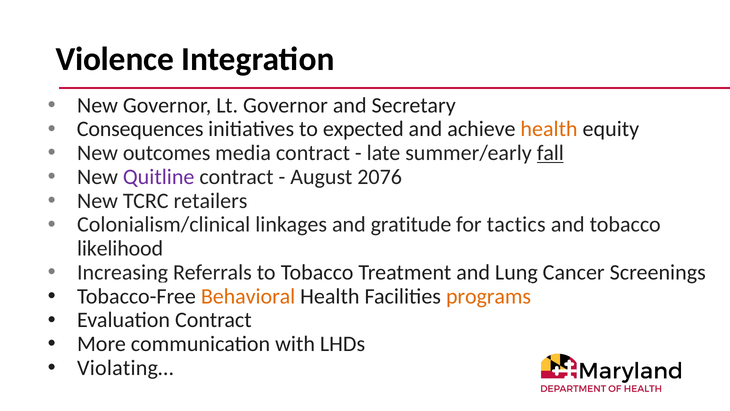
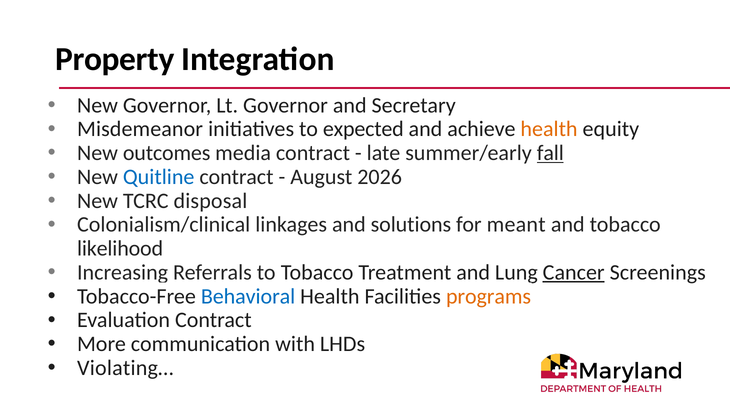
Violence: Violence -> Property
Consequences: Consequences -> Misdemeanor
Quitline colour: purple -> blue
2076: 2076 -> 2026
retailers: retailers -> disposal
gratitude: gratitude -> solutions
tactics: tactics -> meant
Cancer underline: none -> present
Behavioral colour: orange -> blue
